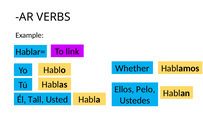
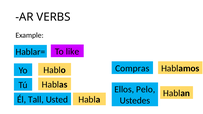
link: link -> like
Whether: Whether -> Compras
